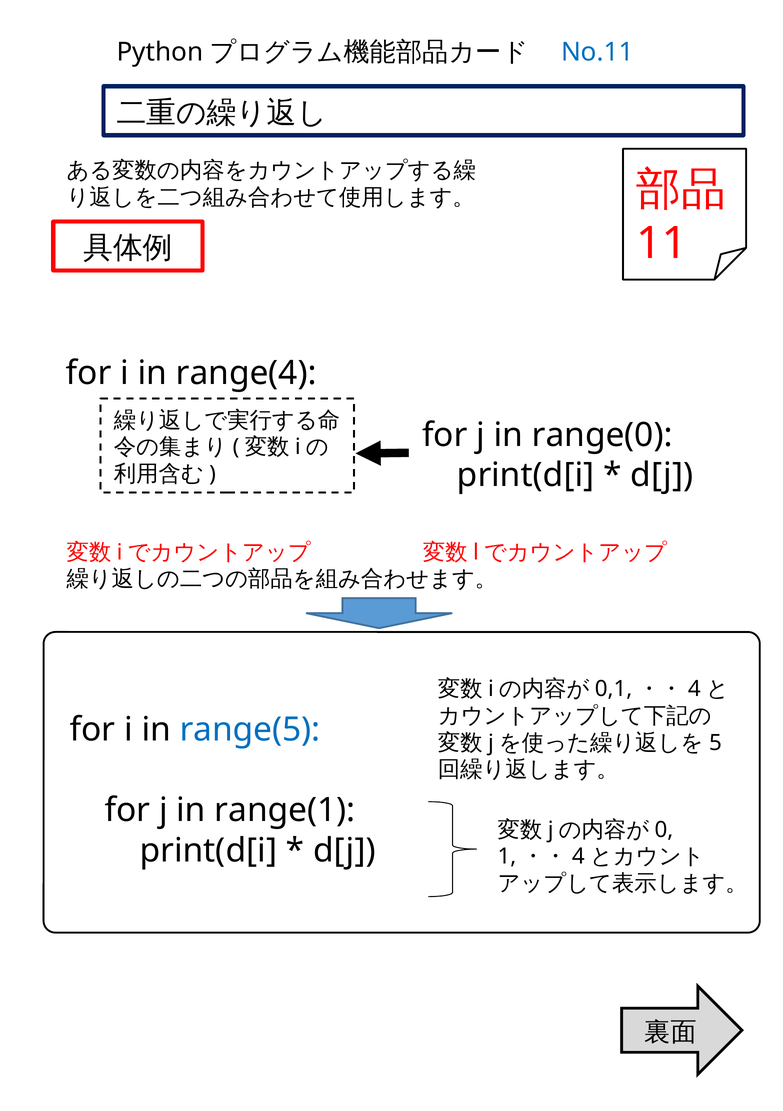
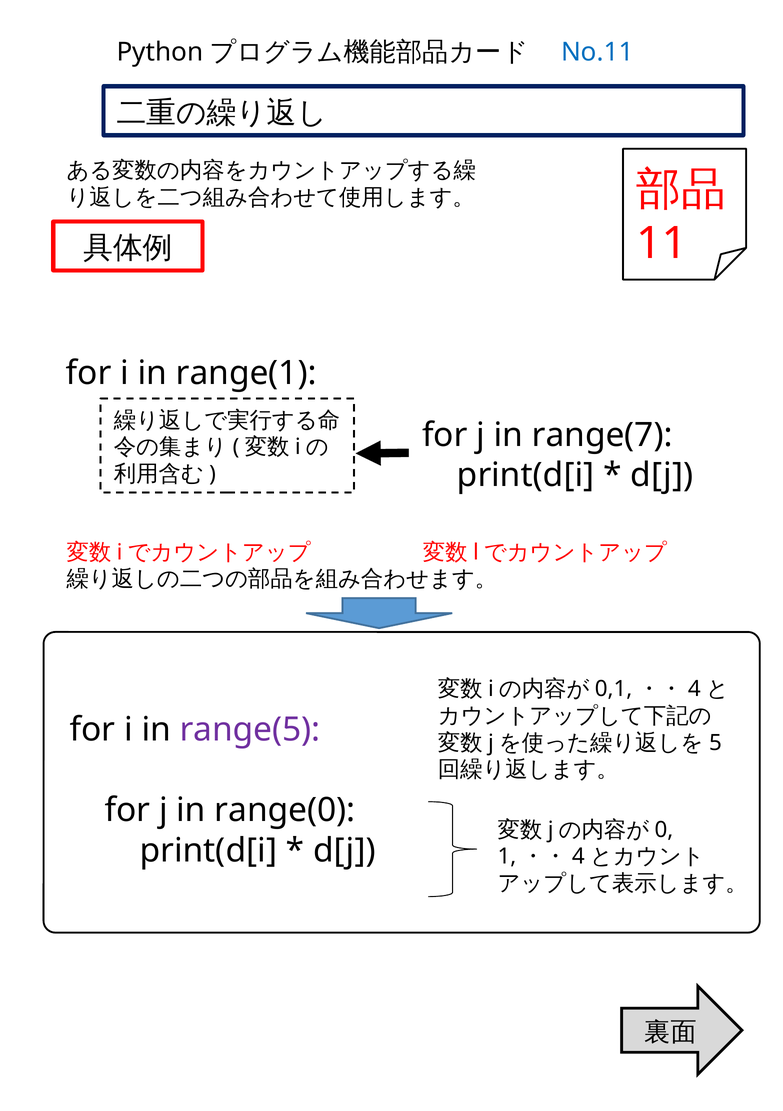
range(4: range(4 -> range(1
range(0: range(0 -> range(7
range(5 colour: blue -> purple
range(1: range(1 -> range(0
